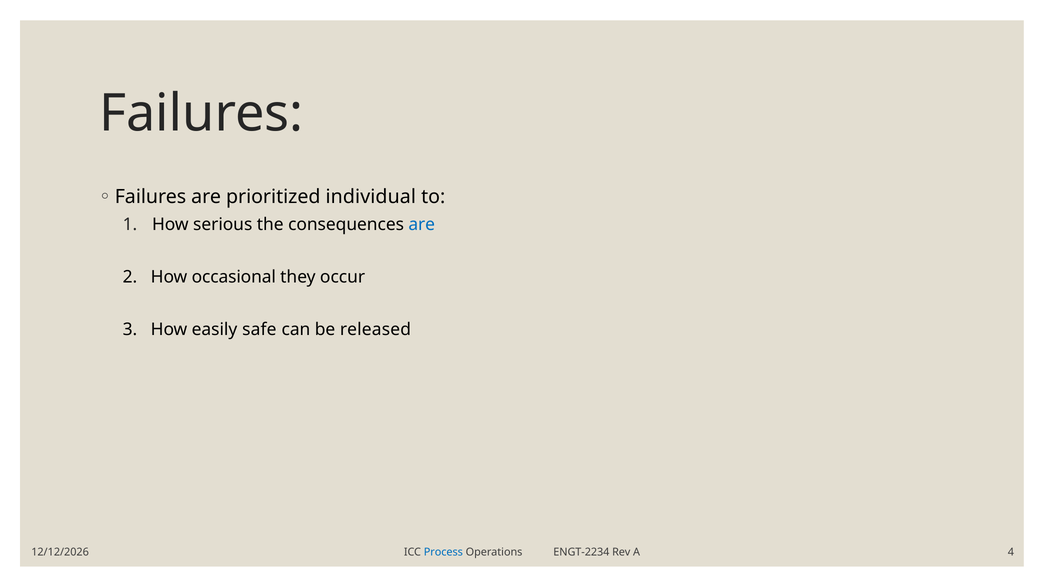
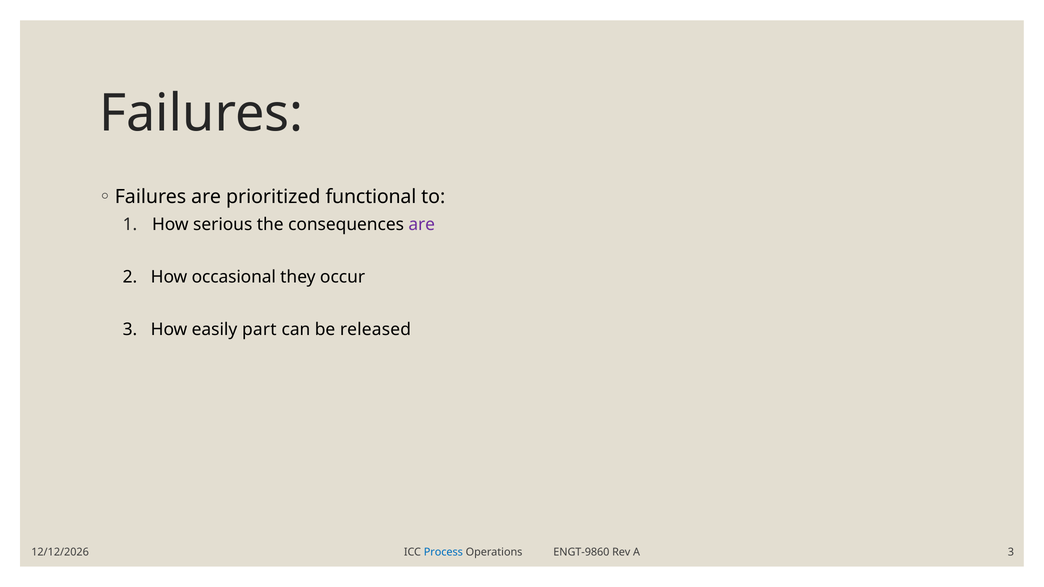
individual: individual -> functional
are at (422, 225) colour: blue -> purple
safe: safe -> part
ENGT-2234: ENGT-2234 -> ENGT-9860
A 4: 4 -> 3
